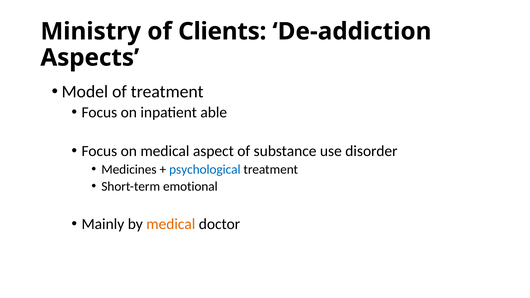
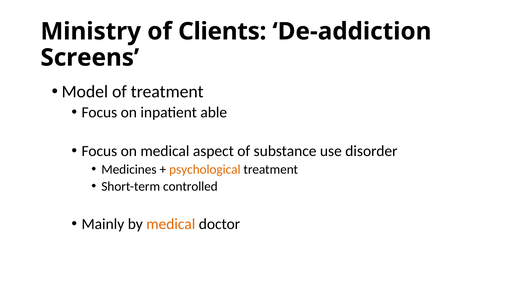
Aspects: Aspects -> Screens
psychological colour: blue -> orange
emotional: emotional -> controlled
